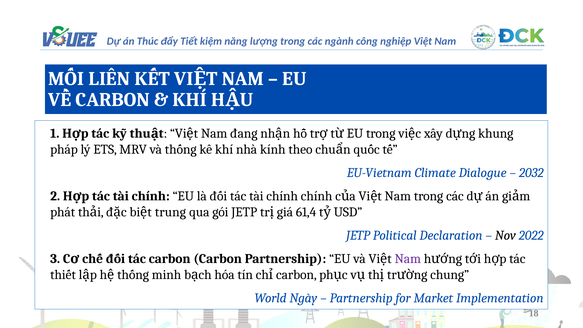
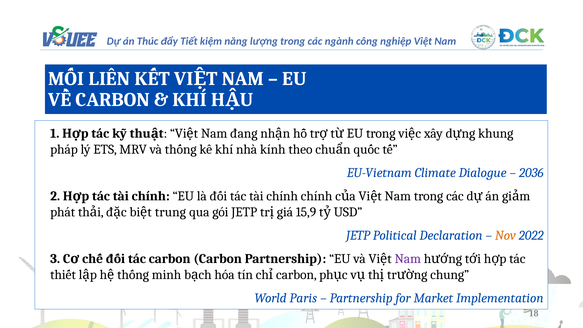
2032: 2032 -> 2036
61,4: 61,4 -> 15,9
Nov colour: black -> orange
Ngày: Ngày -> Paris
